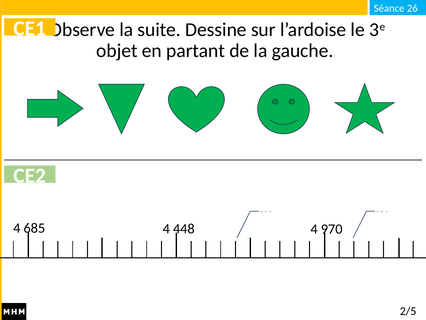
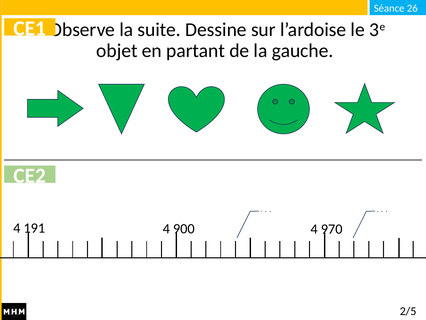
685: 685 -> 191
448: 448 -> 900
